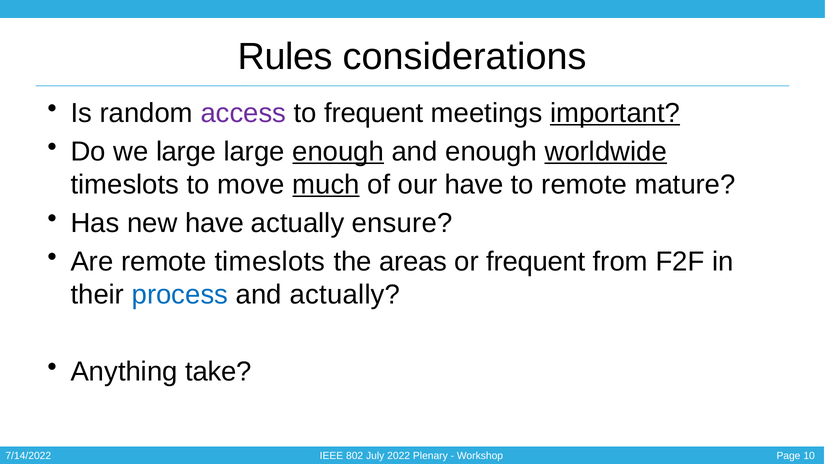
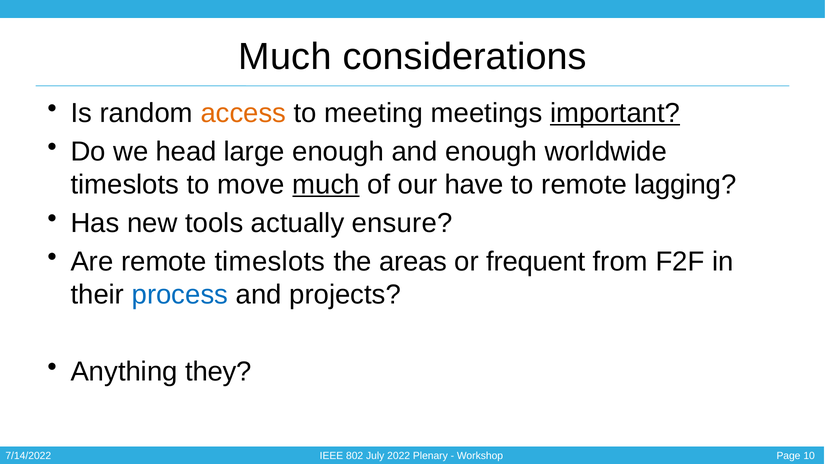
Rules at (285, 57): Rules -> Much
access colour: purple -> orange
to frequent: frequent -> meeting
we large: large -> head
enough at (338, 151) underline: present -> none
worldwide underline: present -> none
mature: mature -> lagging
new have: have -> tools
and actually: actually -> projects
take: take -> they
